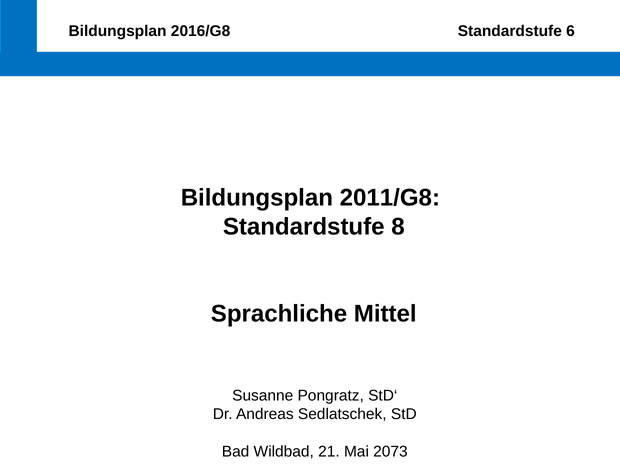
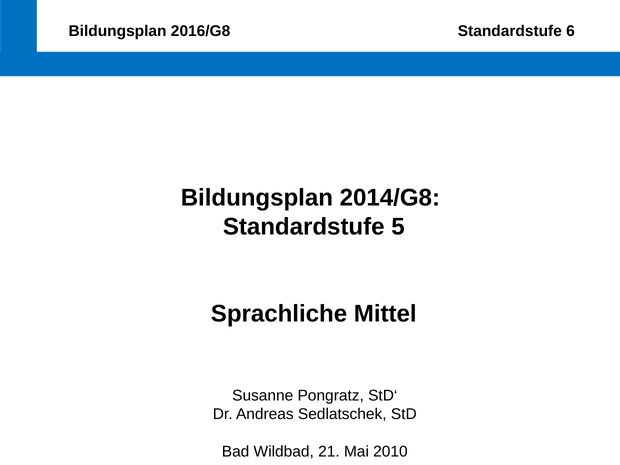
2011/G8: 2011/G8 -> 2014/G8
8: 8 -> 5
2073: 2073 -> 2010
